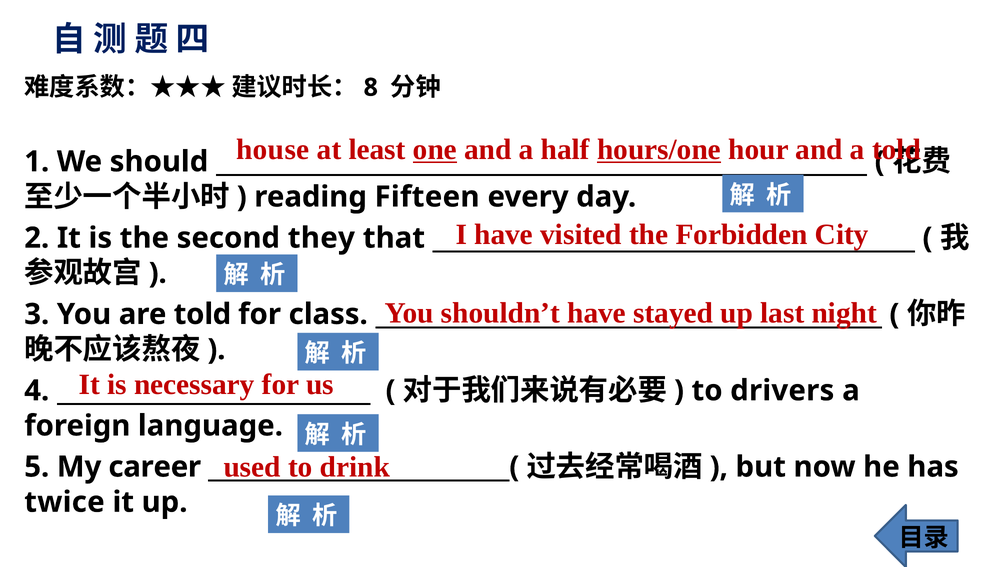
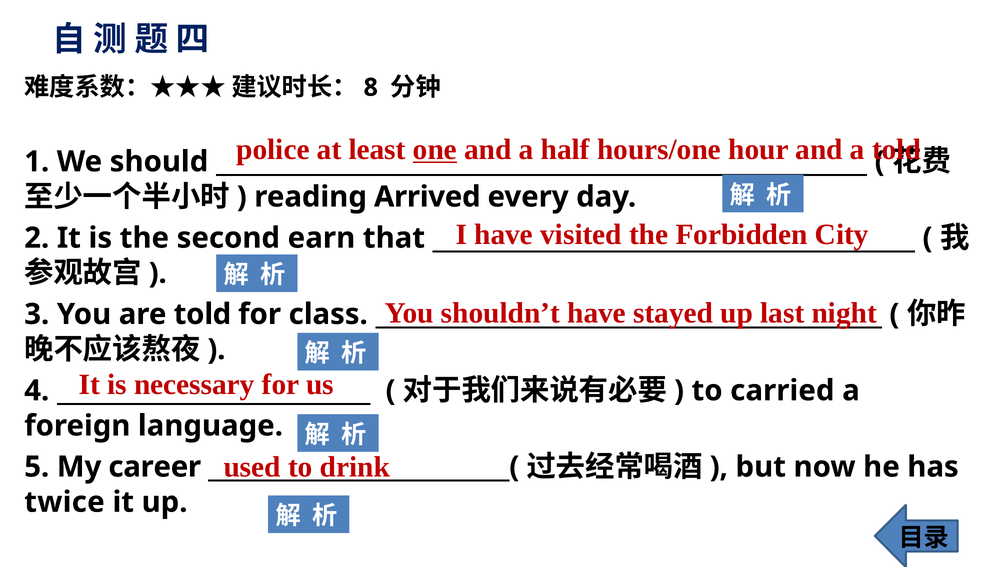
house: house -> police
hours/one underline: present -> none
Fifteen: Fifteen -> Arrived
they: they -> earn
drivers: drivers -> carried
